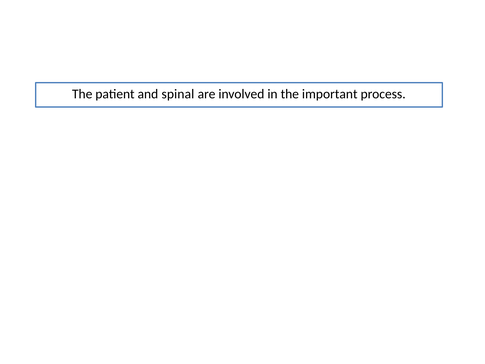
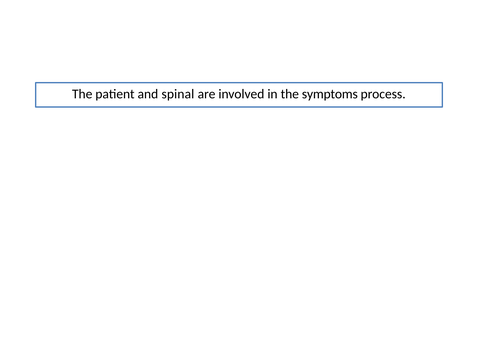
important: important -> symptoms
